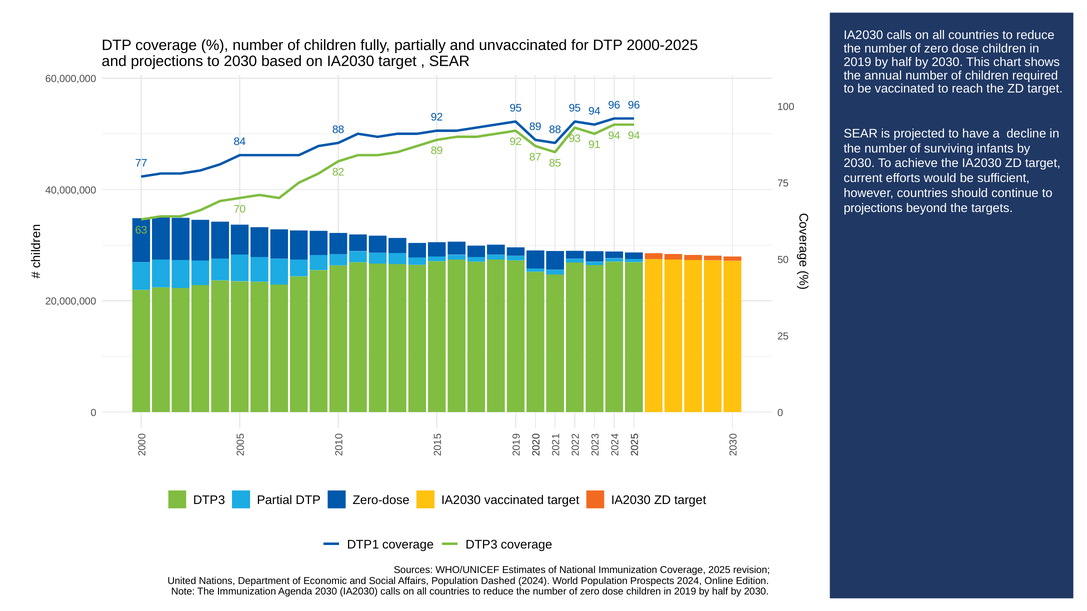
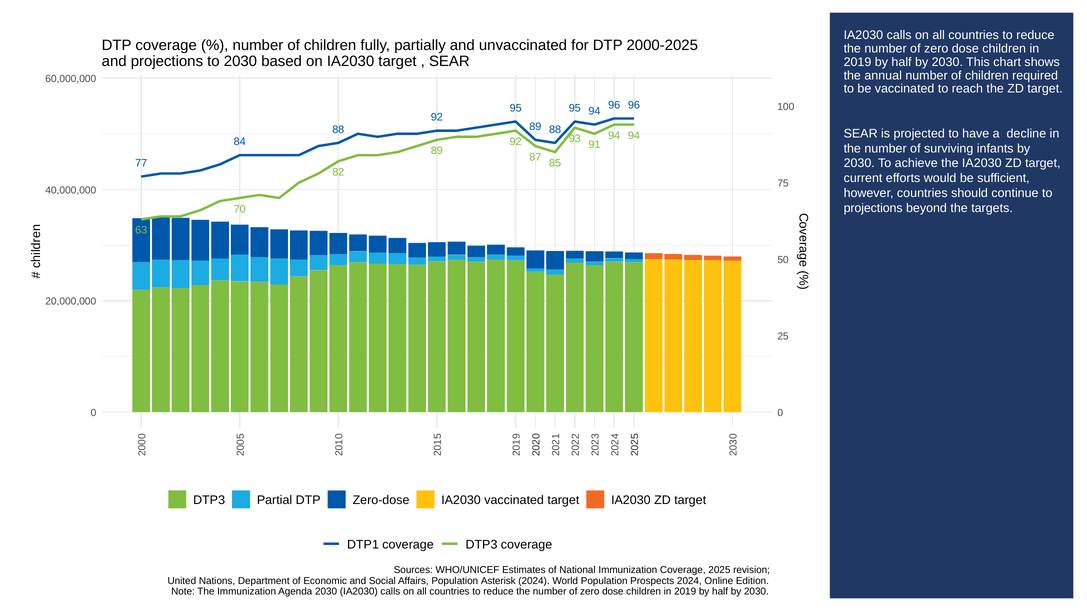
Dashed: Dashed -> Asterisk
